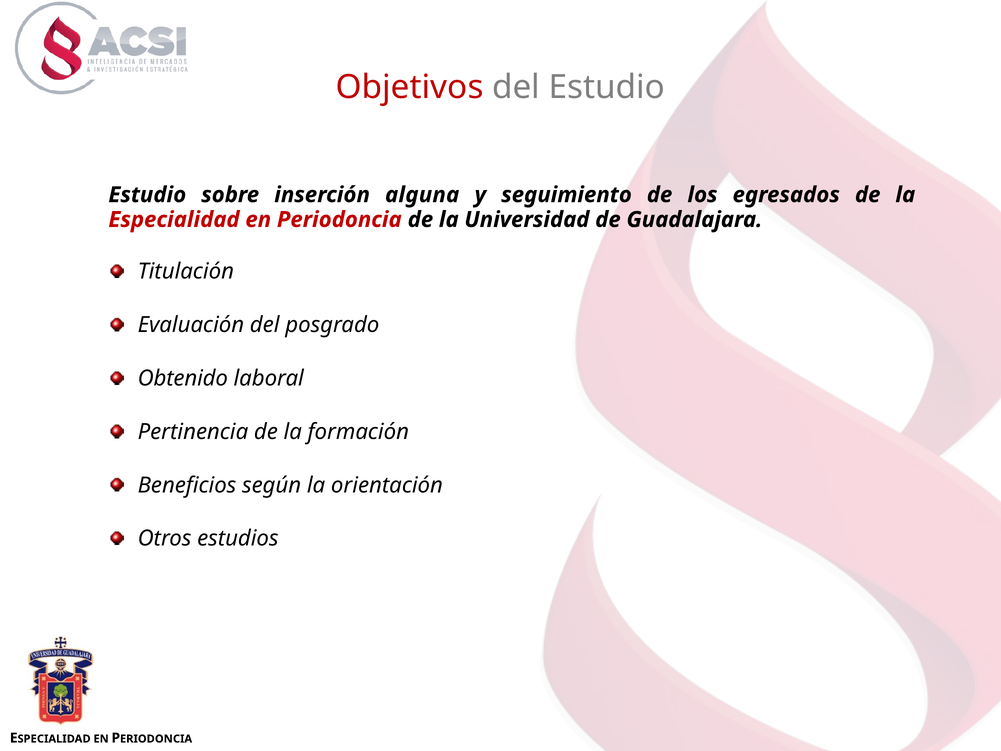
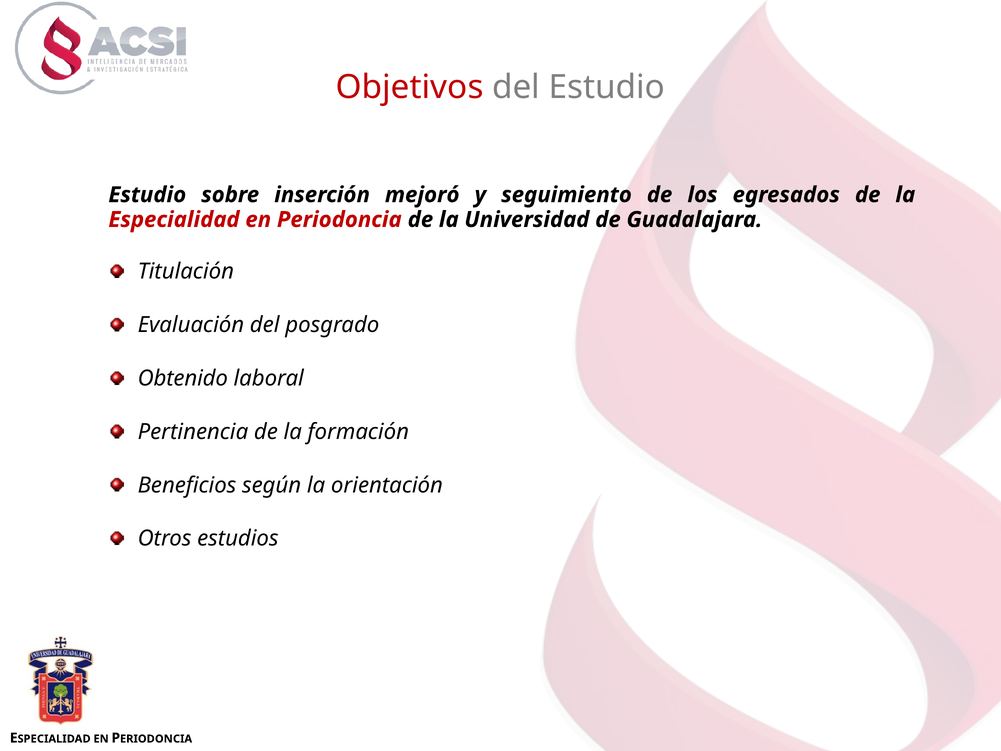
alguna: alguna -> mejoró
